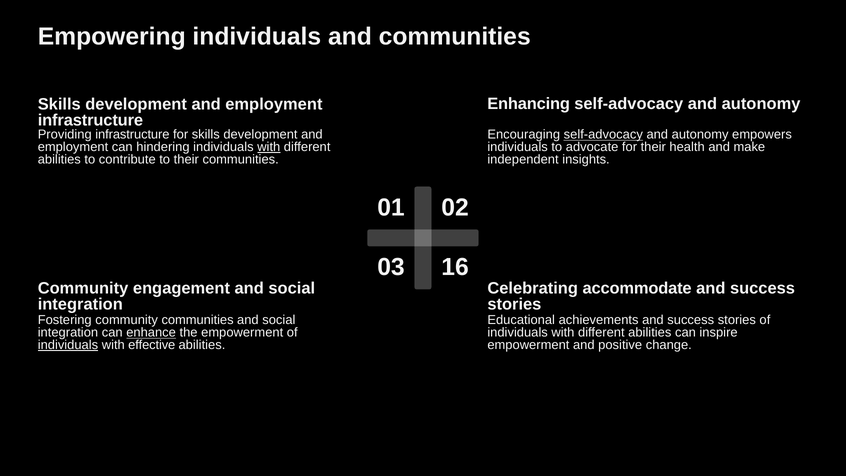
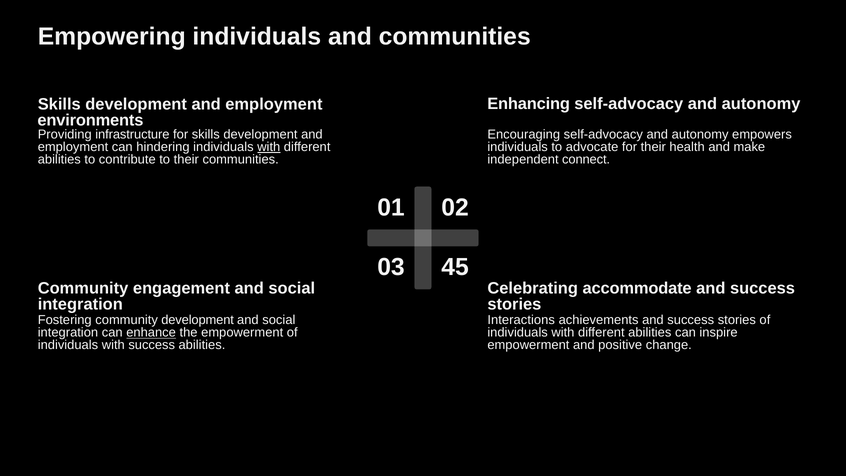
infrastructure at (90, 120): infrastructure -> environments
self-advocacy at (603, 135) underline: present -> none
insights: insights -> connect
16: 16 -> 45
community communities: communities -> development
Educational: Educational -> Interactions
individuals at (68, 345) underline: present -> none
with effective: effective -> success
